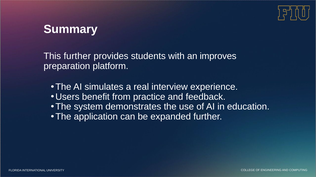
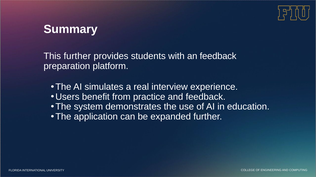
an improves: improves -> feedback
